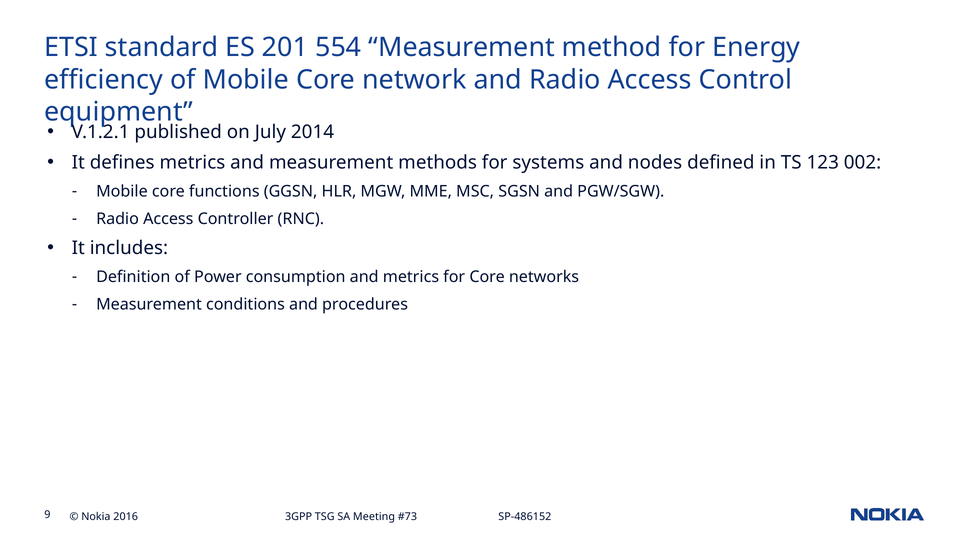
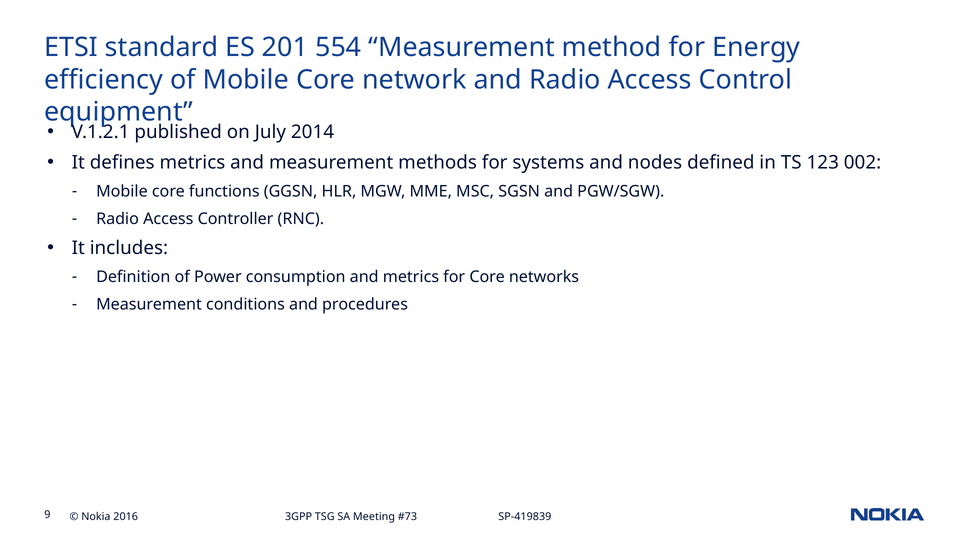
SP-486152: SP-486152 -> SP-419839
